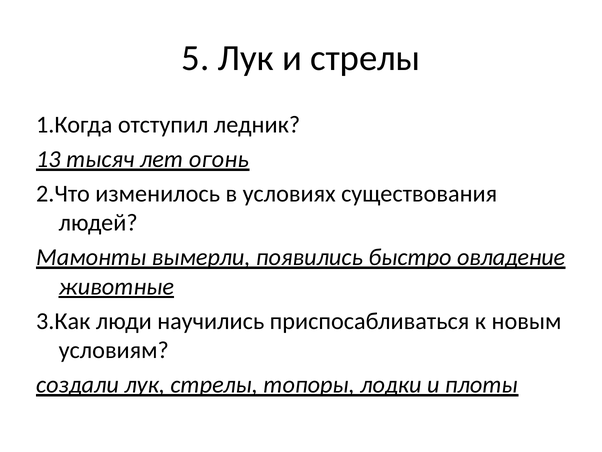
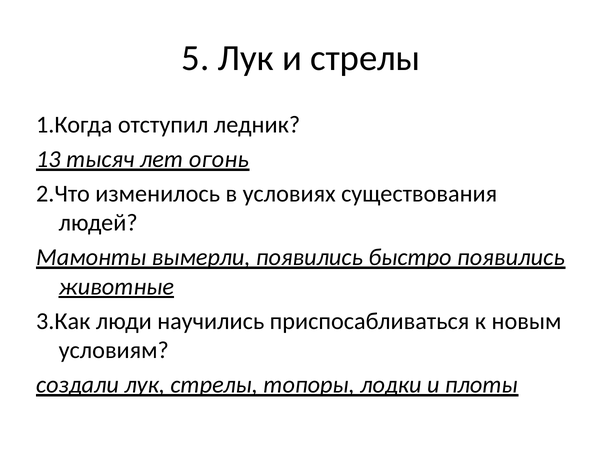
быстро овладение: овладение -> появились
